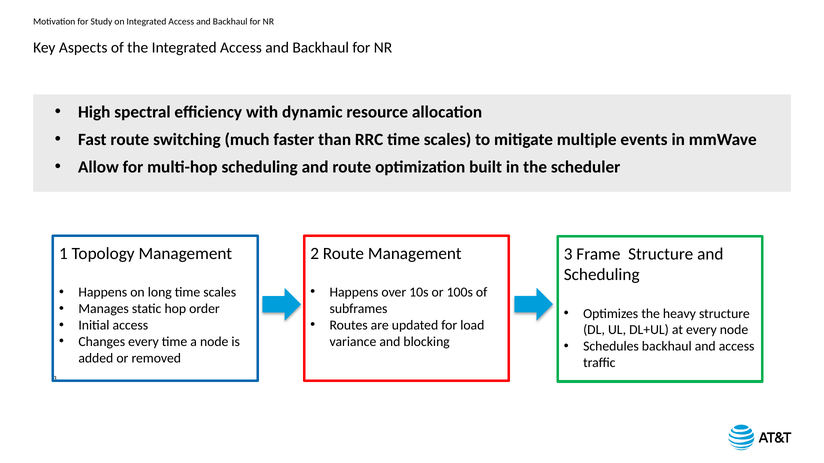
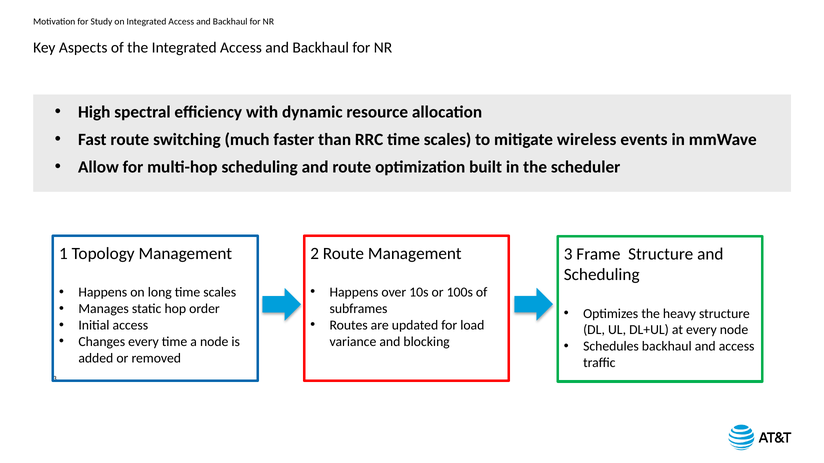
multiple: multiple -> wireless
